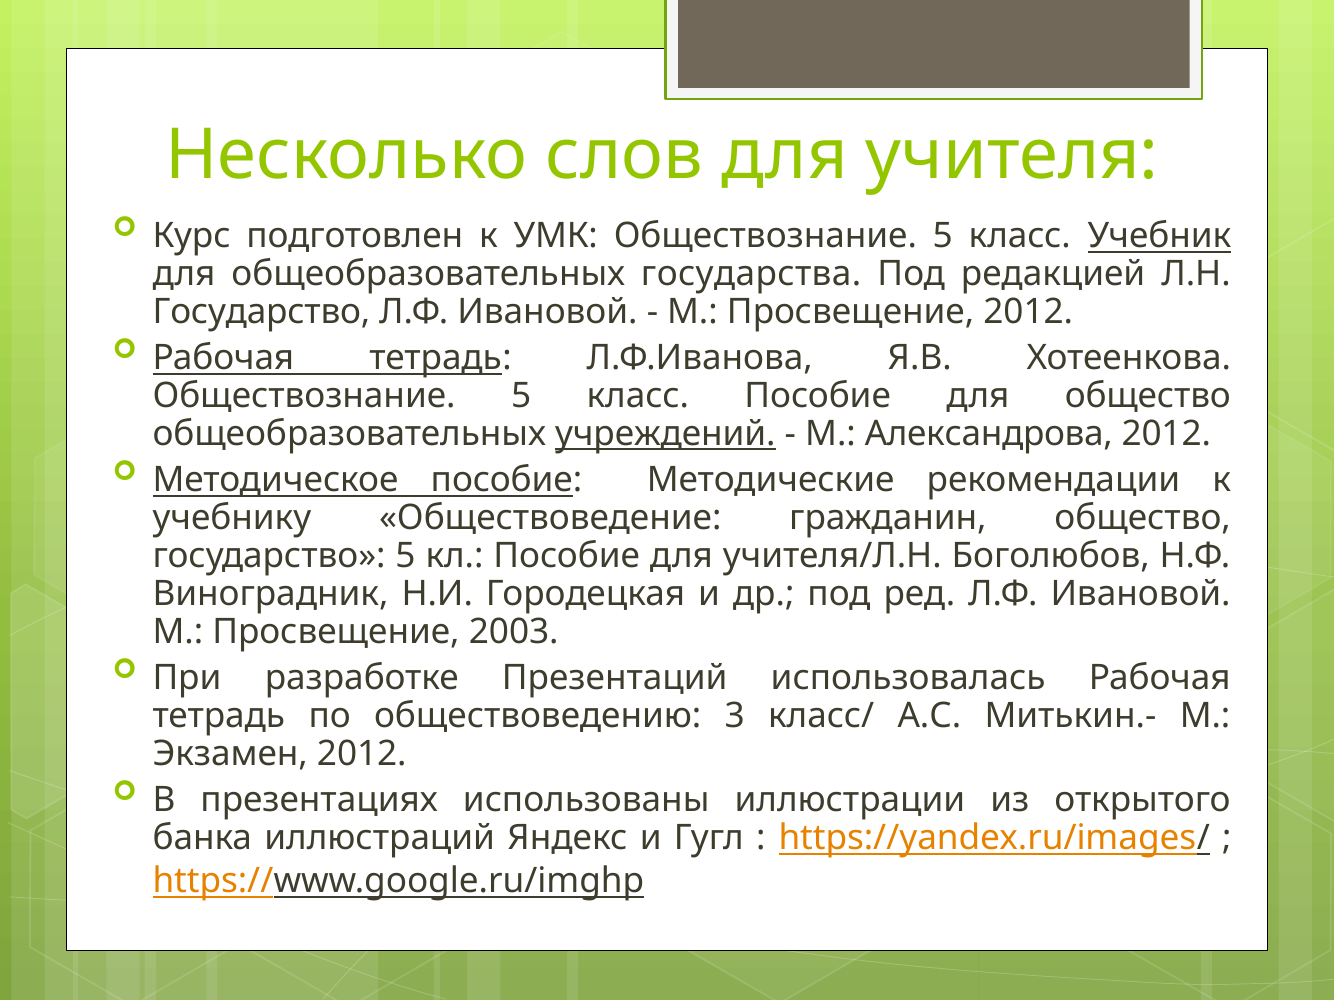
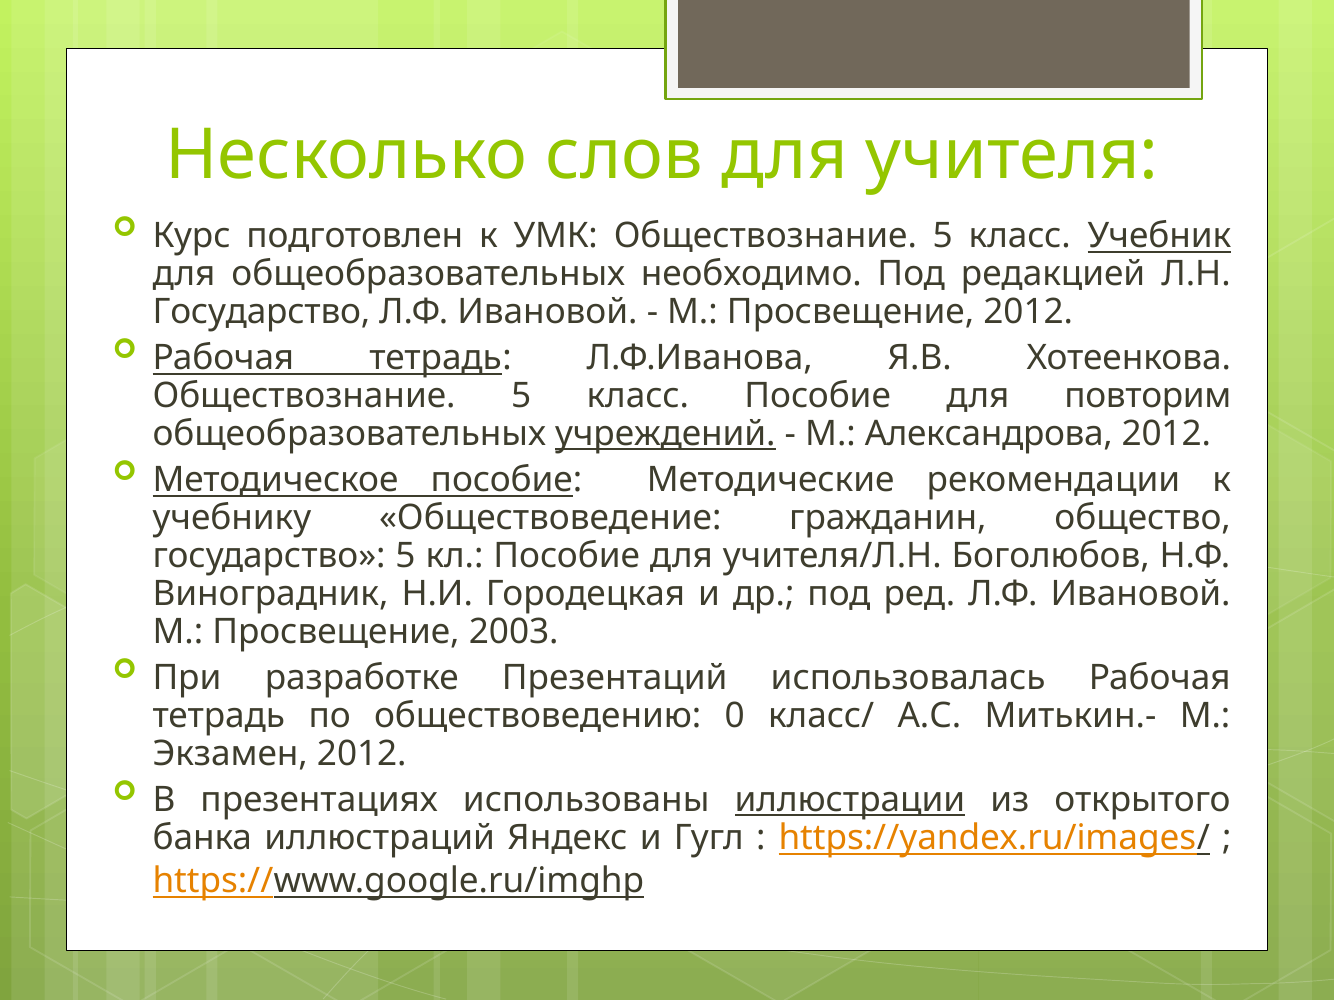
государства: государства -> необходимо
для общество: общество -> повторим
3: 3 -> 0
иллюстрации underline: none -> present
